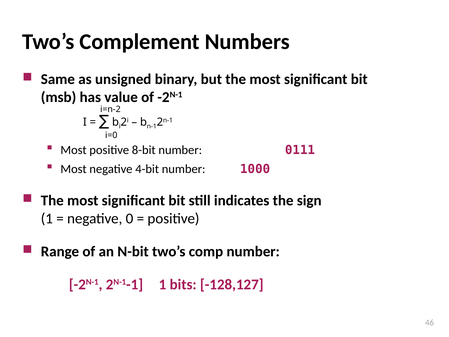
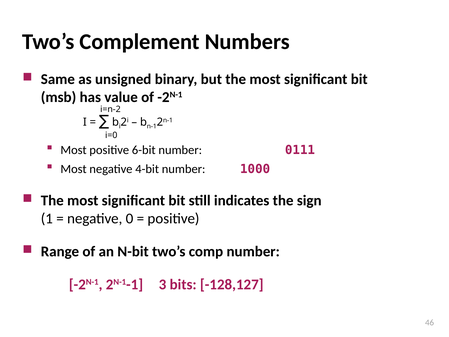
8-bit: 8-bit -> 6-bit
2N-1-1 1: 1 -> 3
